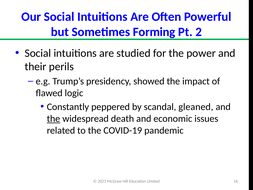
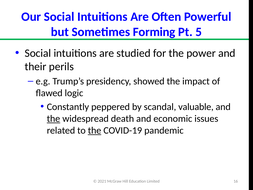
2: 2 -> 5
gleaned: gleaned -> valuable
the at (95, 130) underline: none -> present
